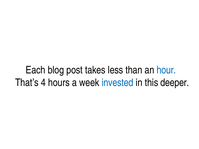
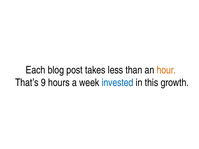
hour colour: blue -> orange
4: 4 -> 9
deeper: deeper -> growth
